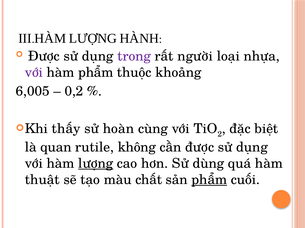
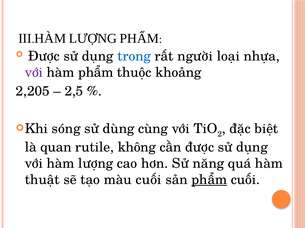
LƯỢNG HÀNH: HÀNH -> PHẨM
trong colour: purple -> blue
6,005: 6,005 -> 2,205
0,2: 0,2 -> 2,5
thấy: thấy -> sóng
hoàn: hoàn -> dùng
lượng at (96, 164) underline: present -> none
dùng: dùng -> năng
màu chất: chất -> cuối
